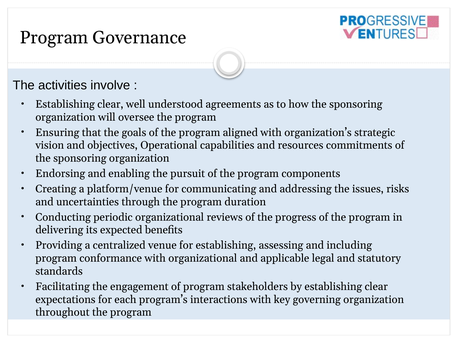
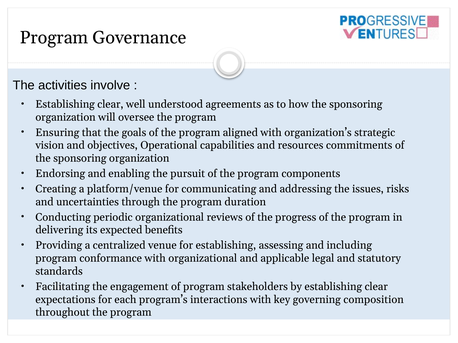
governing organization: organization -> composition
